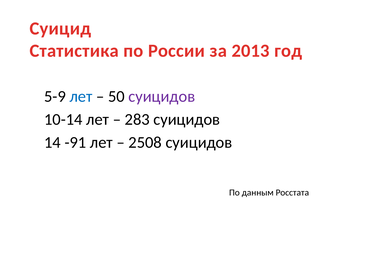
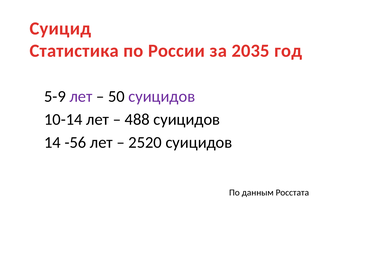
2013: 2013 -> 2035
лет at (81, 97) colour: blue -> purple
283: 283 -> 488
-91: -91 -> -56
2508: 2508 -> 2520
